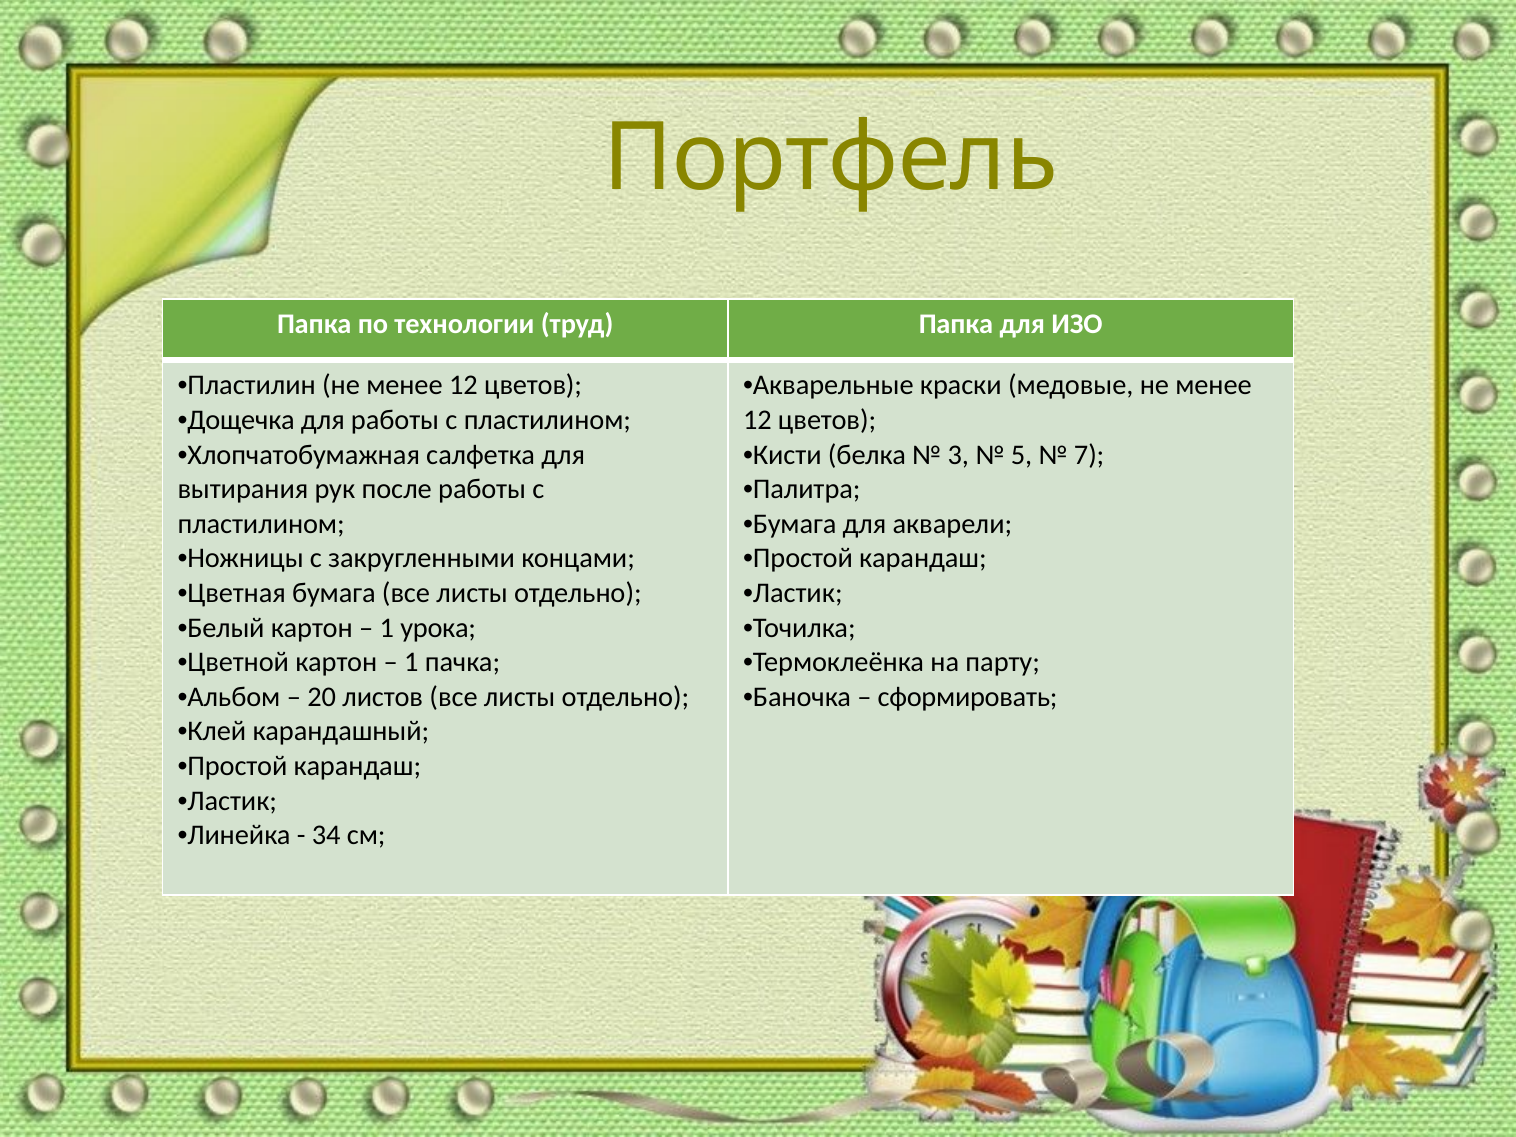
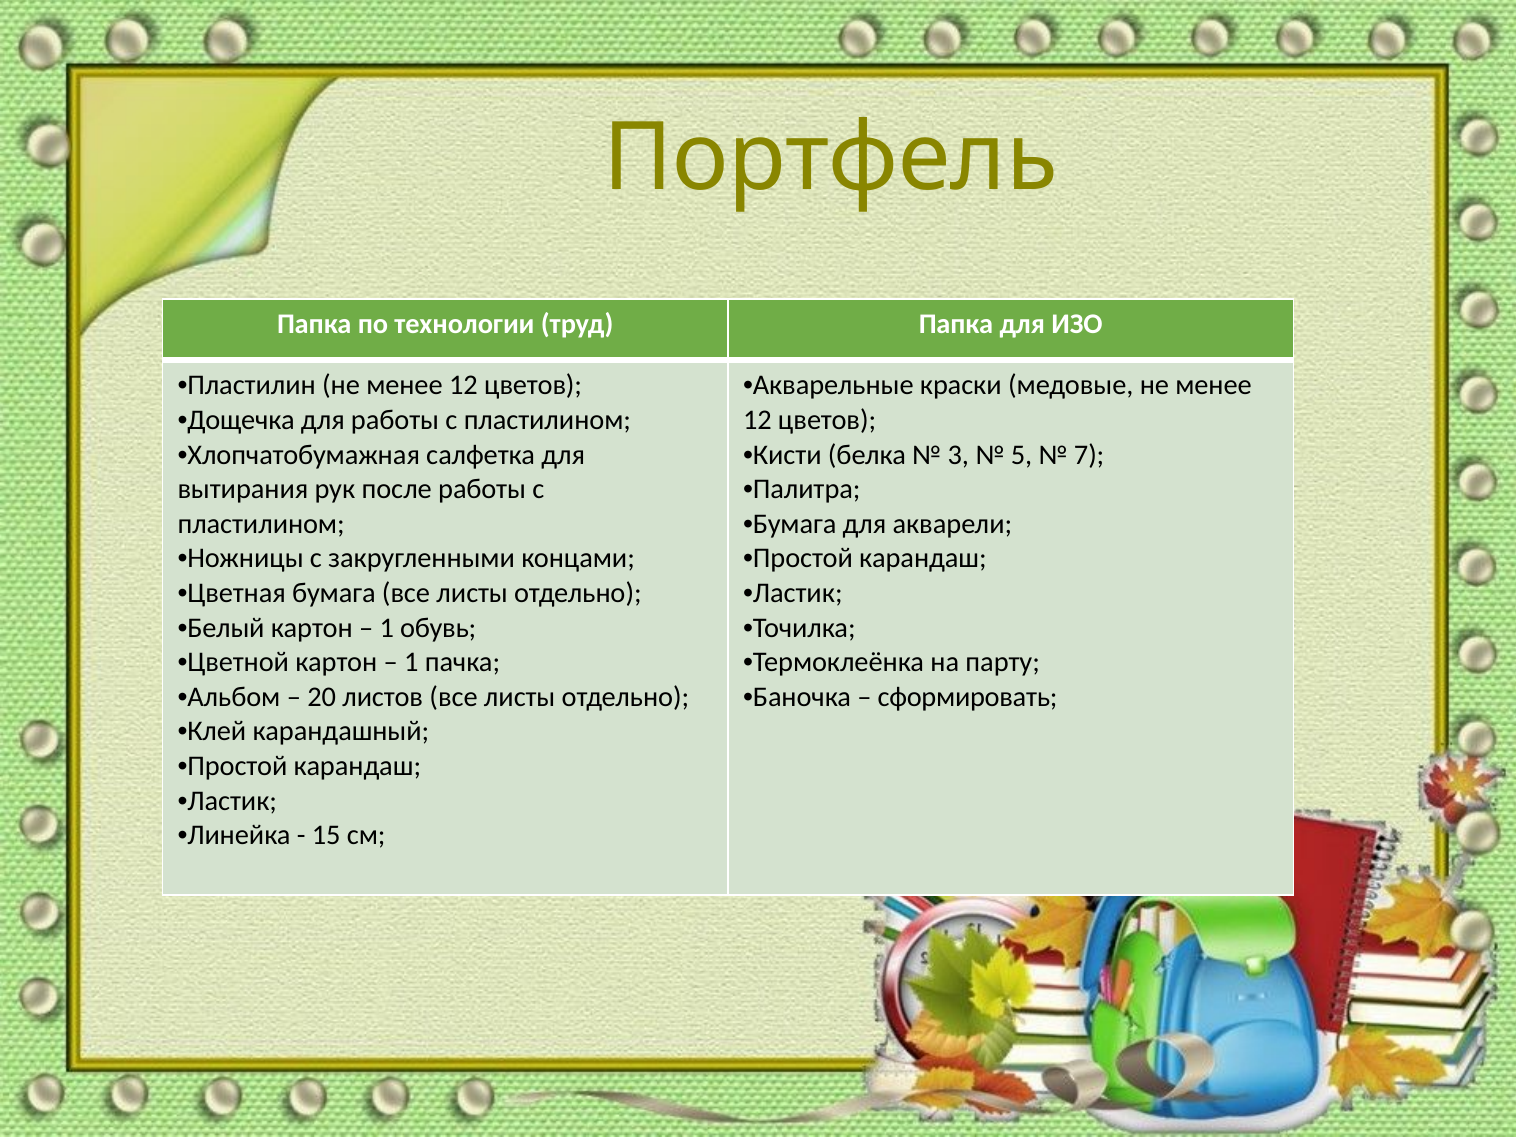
урока: урока -> обувь
34: 34 -> 15
